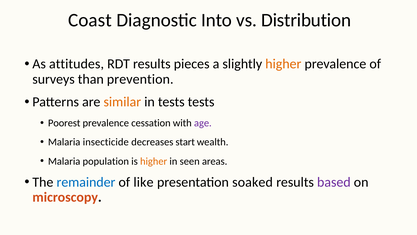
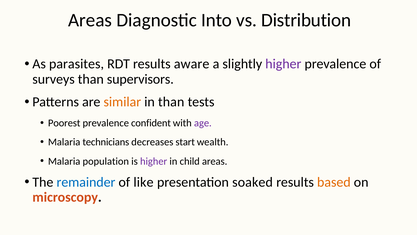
Coast at (90, 20): Coast -> Areas
attitudes: attitudes -> parasites
pieces: pieces -> aware
higher at (283, 64) colour: orange -> purple
prevention: prevention -> supervisors
in tests: tests -> than
cessation: cessation -> confident
insecticide: insecticide -> technicians
higher at (154, 161) colour: orange -> purple
seen: seen -> child
based colour: purple -> orange
